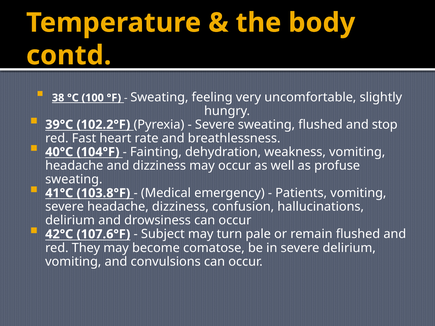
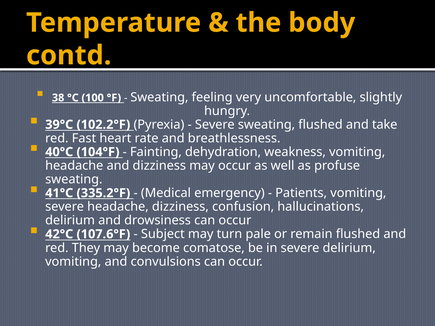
stop: stop -> take
103.8°F: 103.8°F -> 335.2°F
